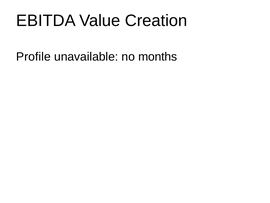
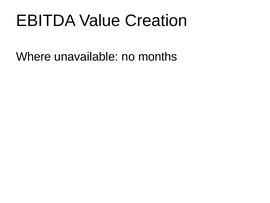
Profile: Profile -> Where
